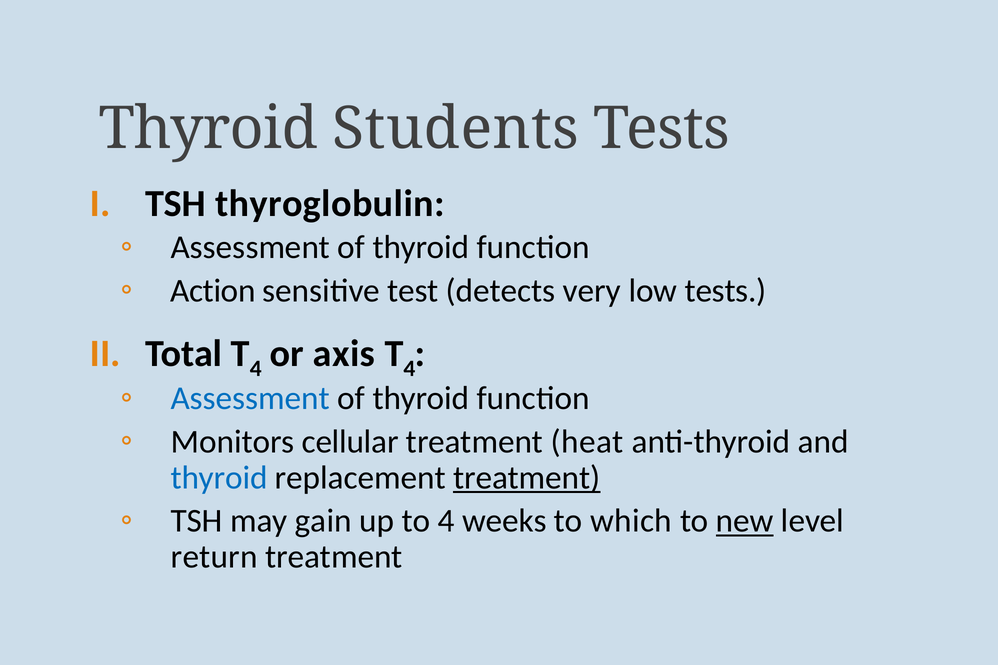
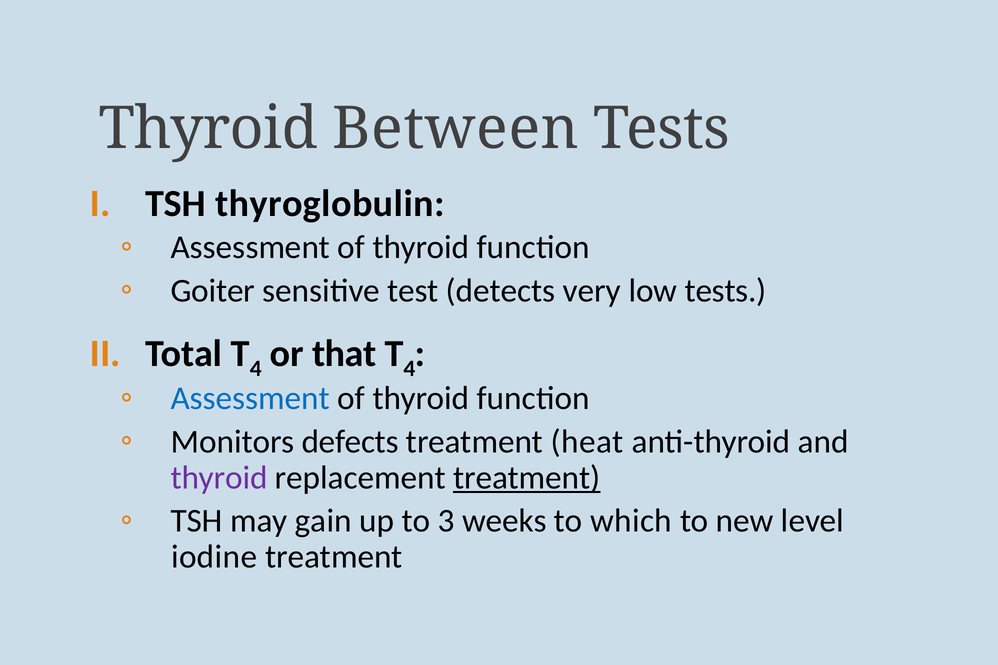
Students: Students -> Between
Action: Action -> Goiter
axis: axis -> that
cellular: cellular -> defects
thyroid at (219, 478) colour: blue -> purple
to 4: 4 -> 3
new underline: present -> none
return: return -> iodine
